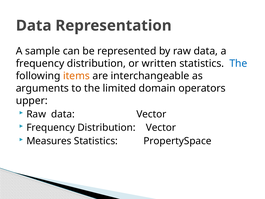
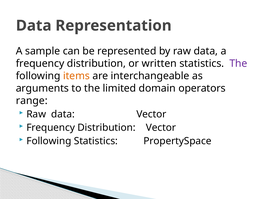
The at (238, 63) colour: blue -> purple
upper: upper -> range
Measures at (49, 141): Measures -> Following
